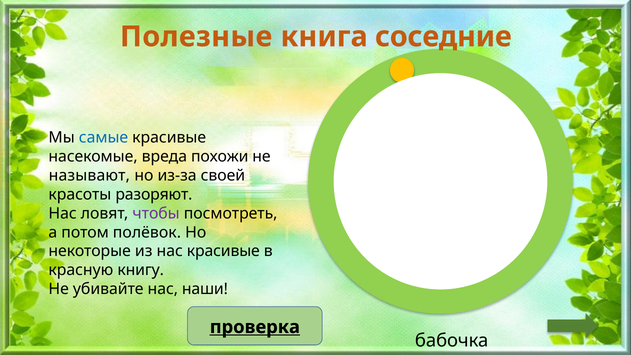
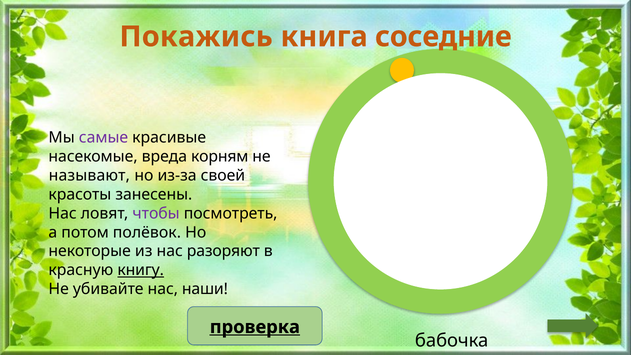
Полезные: Полезные -> Покажись
самые colour: blue -> purple
похожи: похожи -> корням
разоряют: разоряют -> занесены
нас красивые: красивые -> разоряют
книгу underline: none -> present
